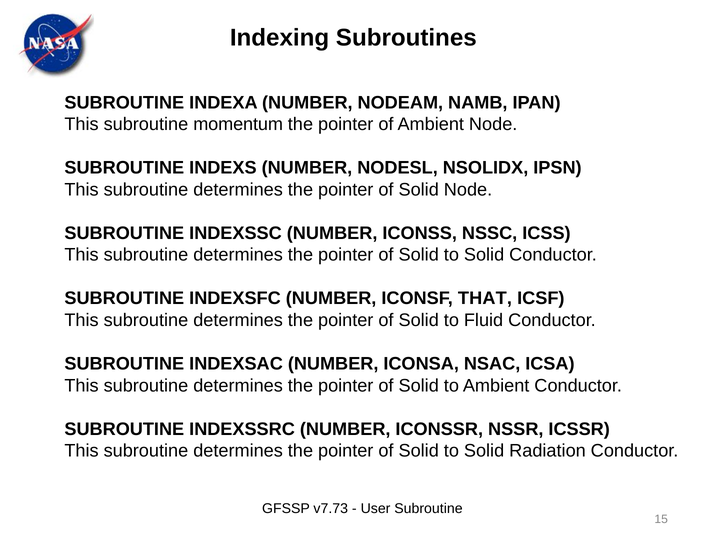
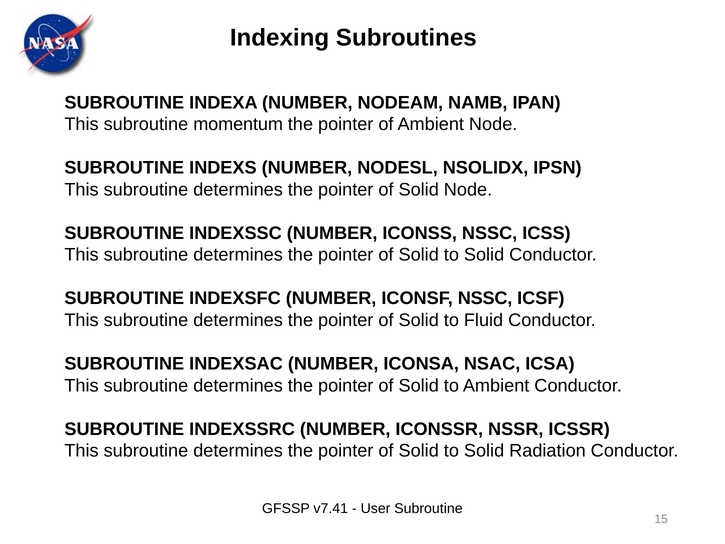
ICONSF THAT: THAT -> NSSC
v7.73: v7.73 -> v7.41
